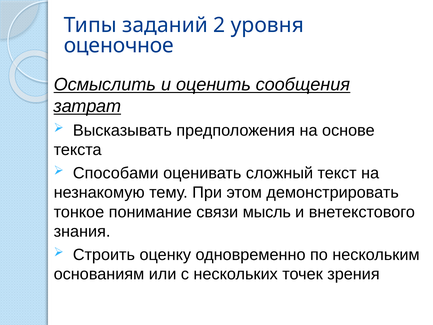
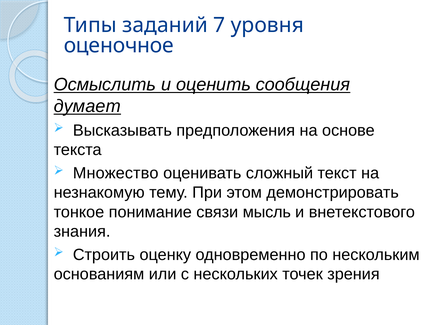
2: 2 -> 7
затрат: затрат -> думает
Способами: Способами -> Множество
